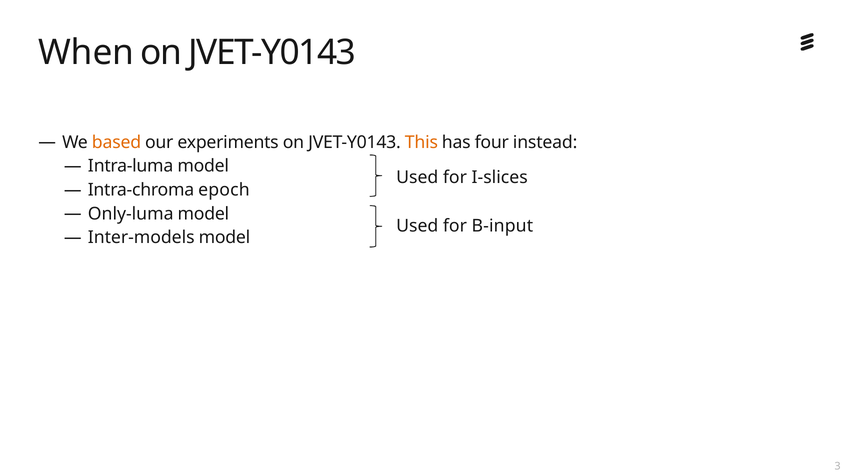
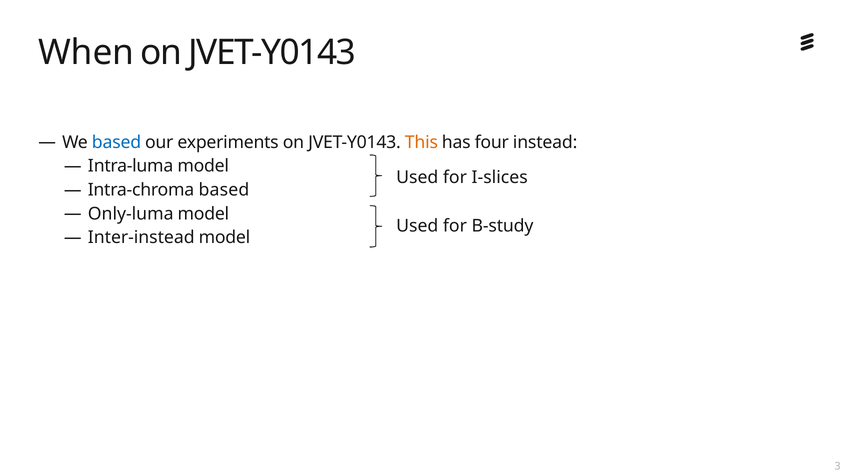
based at (117, 142) colour: orange -> blue
Intra-chroma epoch: epoch -> based
B-input: B-input -> B-study
Inter-models: Inter-models -> Inter-instead
